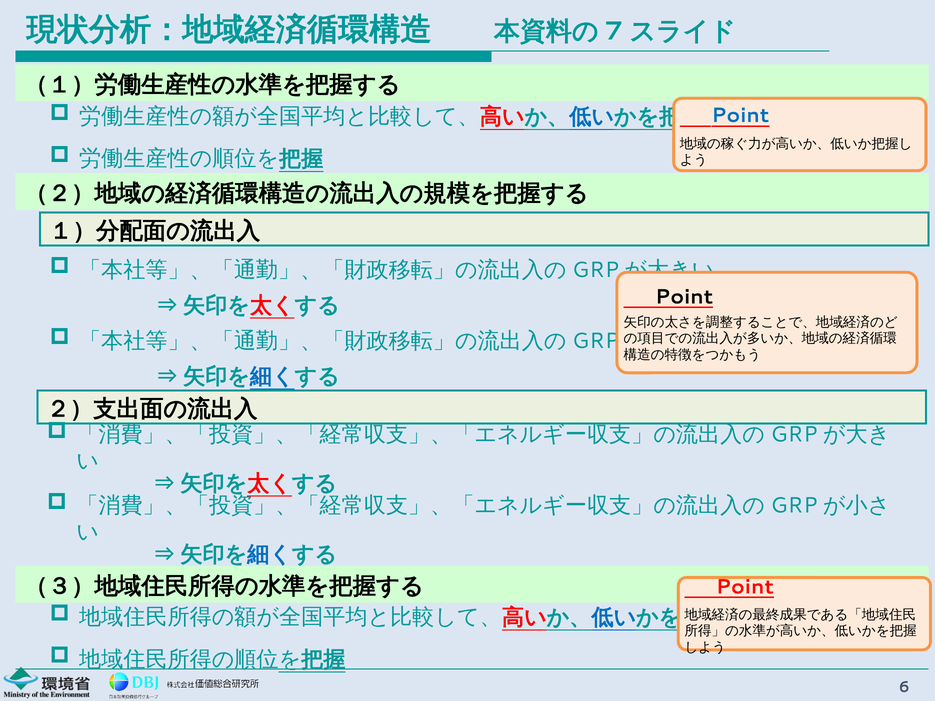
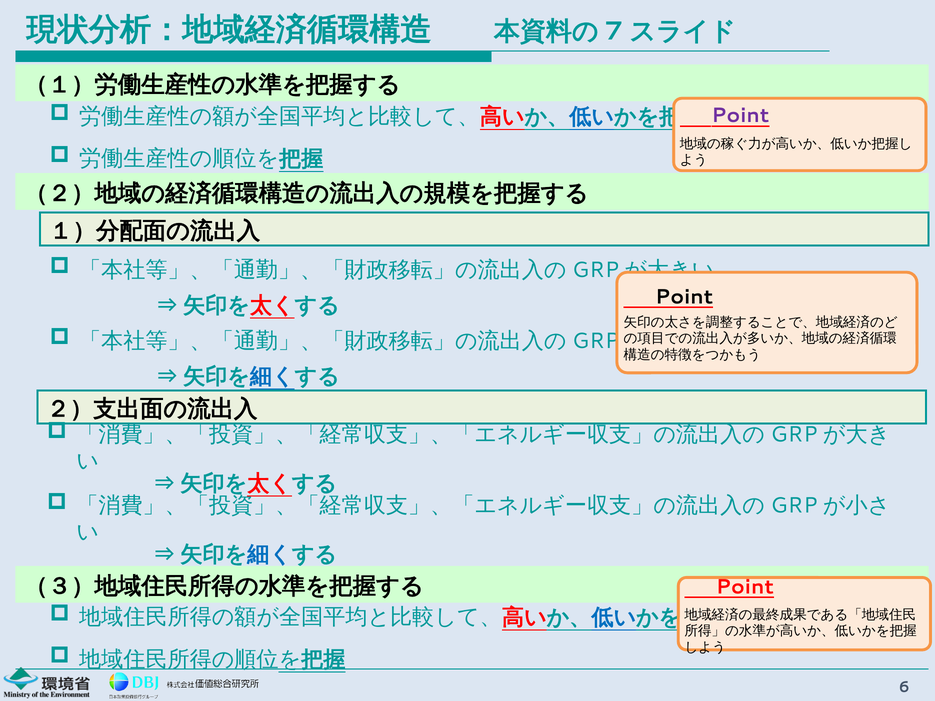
Point at (740, 116) colour: blue -> purple
